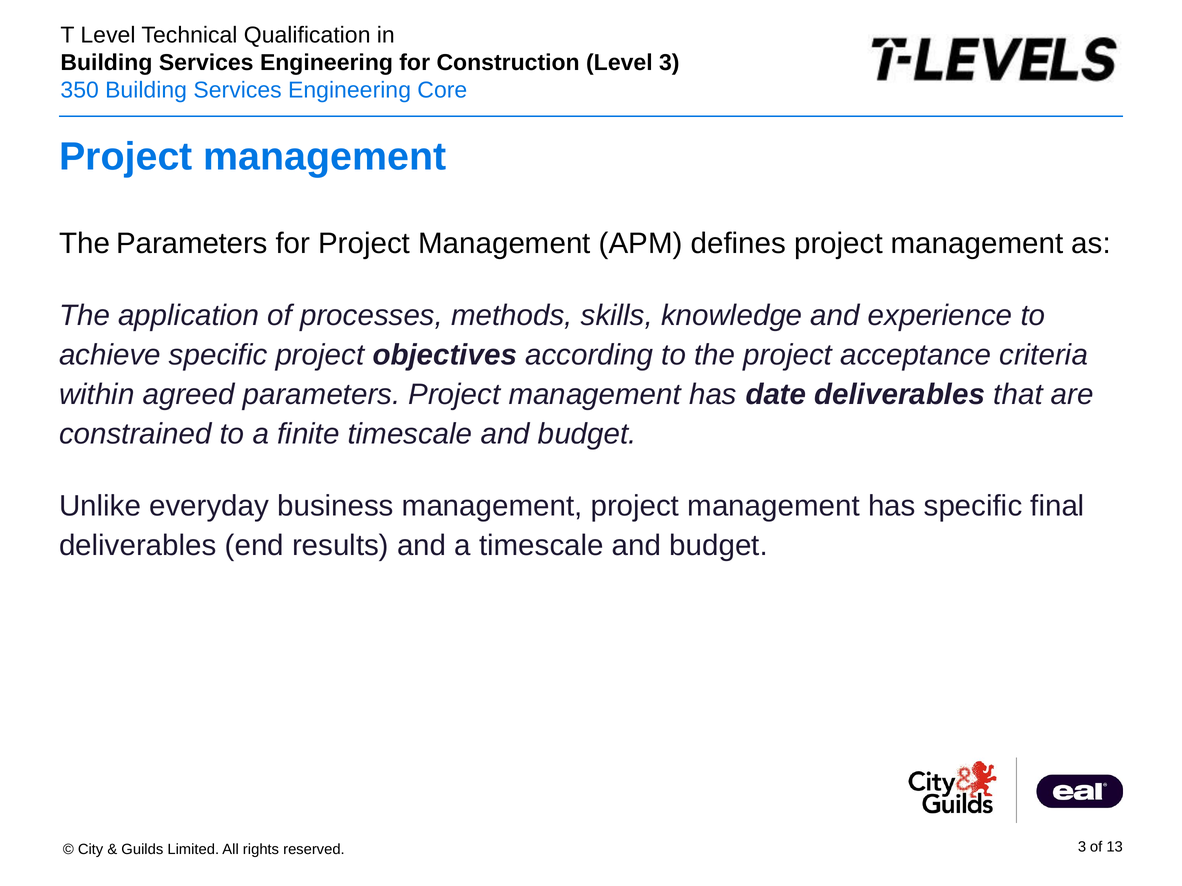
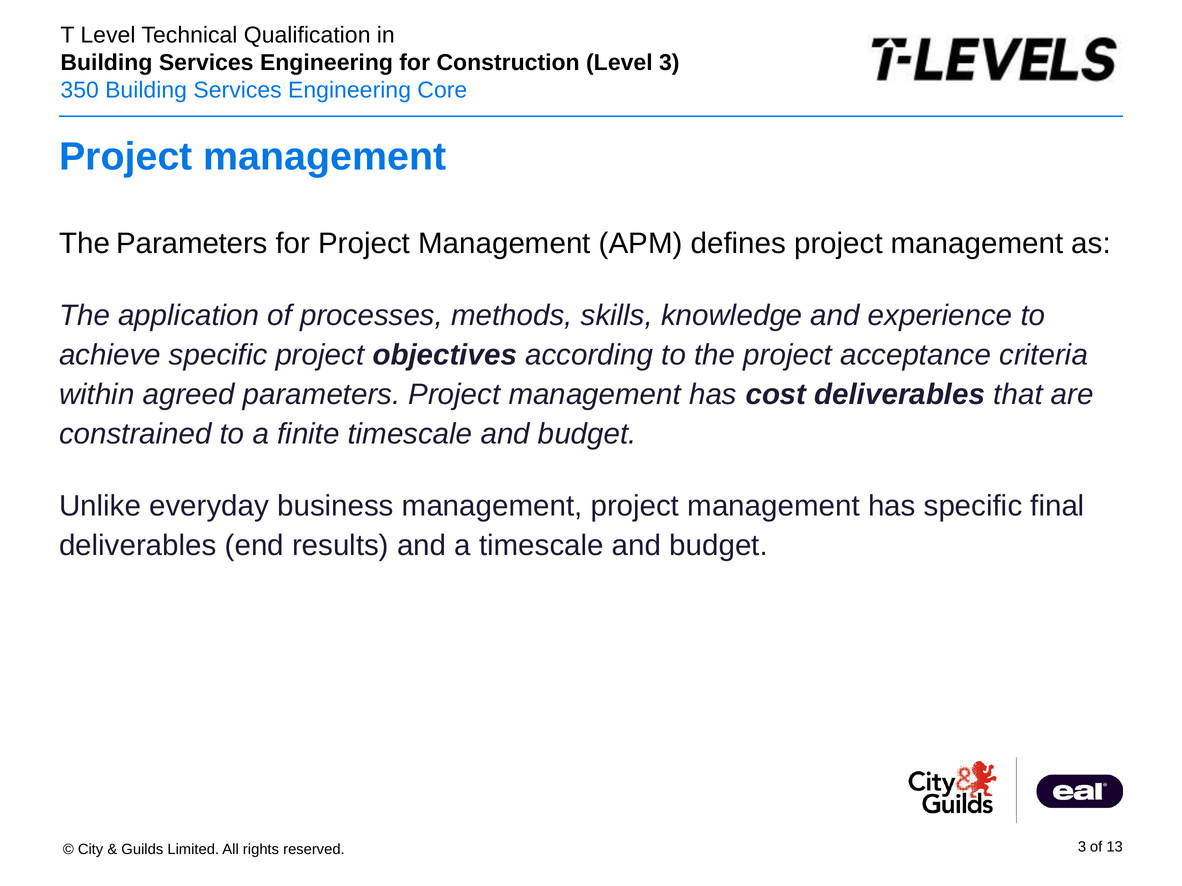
date: date -> cost
